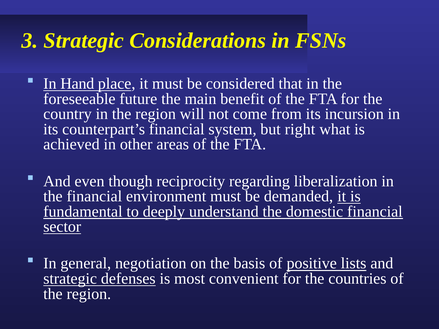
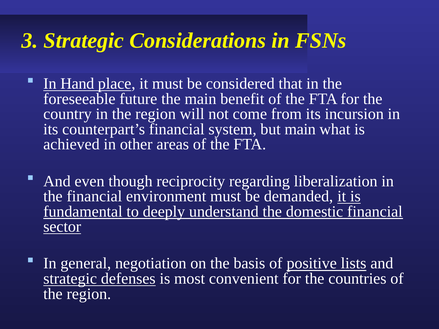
but right: right -> main
